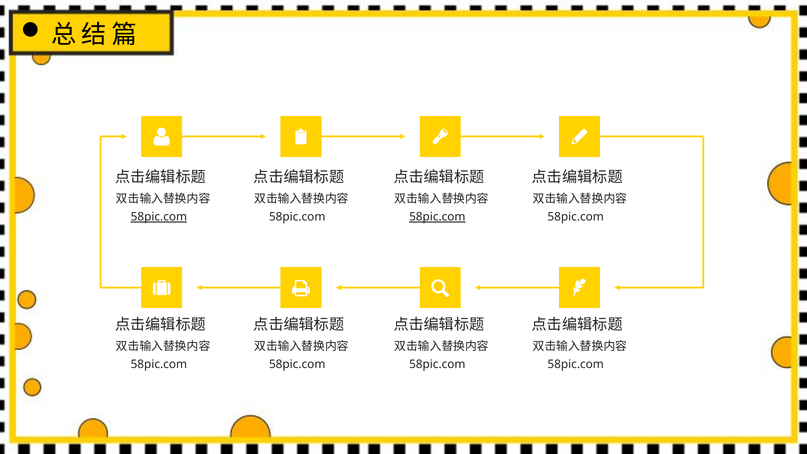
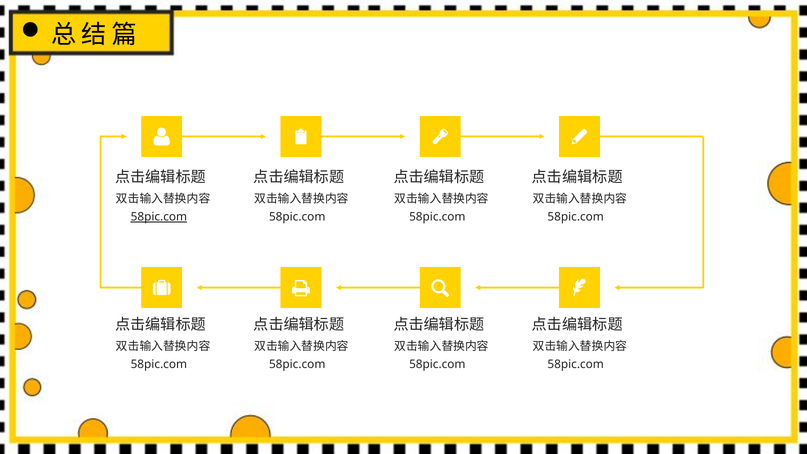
58pic.com at (437, 217) underline: present -> none
